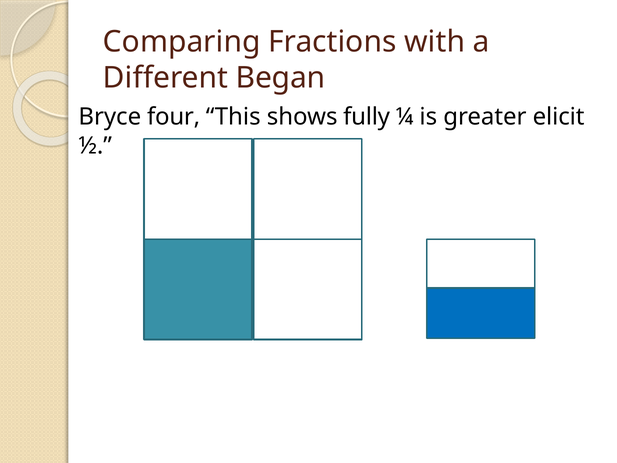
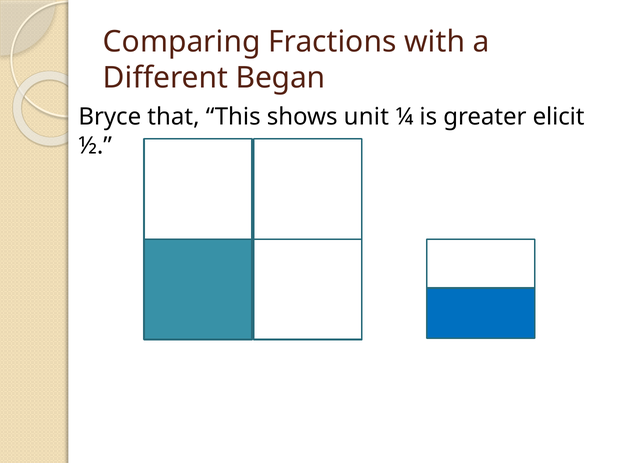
four: four -> that
fully: fully -> unit
